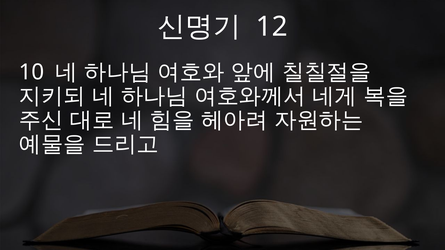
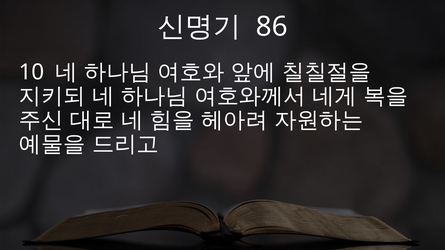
12: 12 -> 86
